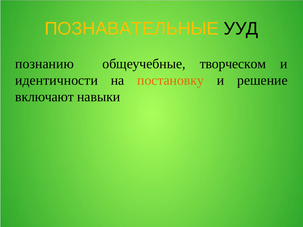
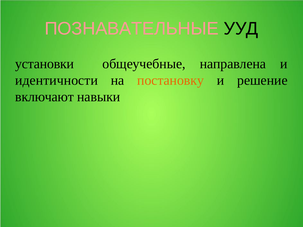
ПОЗНАВАТЕЛЬНЫЕ colour: yellow -> pink
познанию: познанию -> установки
творческом: творческом -> направлена
